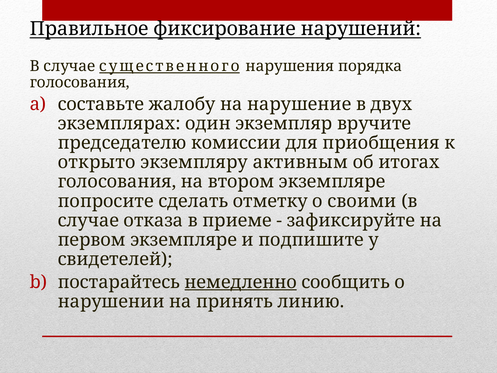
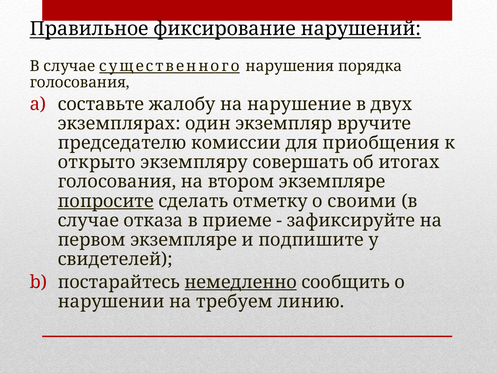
активным: активным -> совершать
попросите underline: none -> present
принять: принять -> требуем
